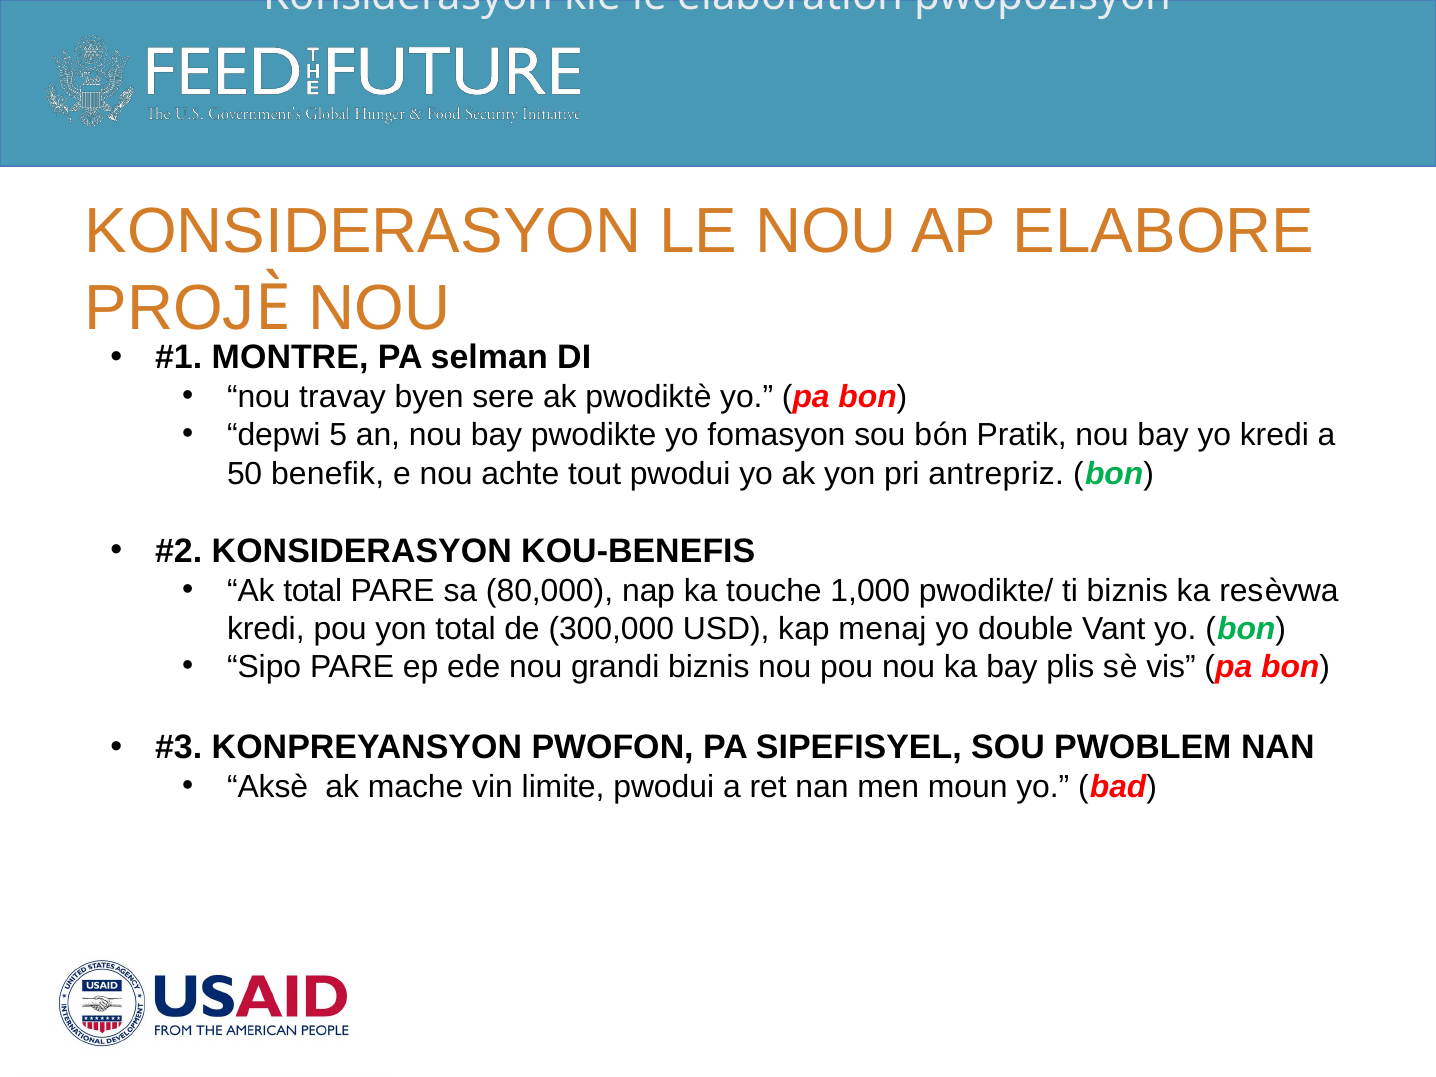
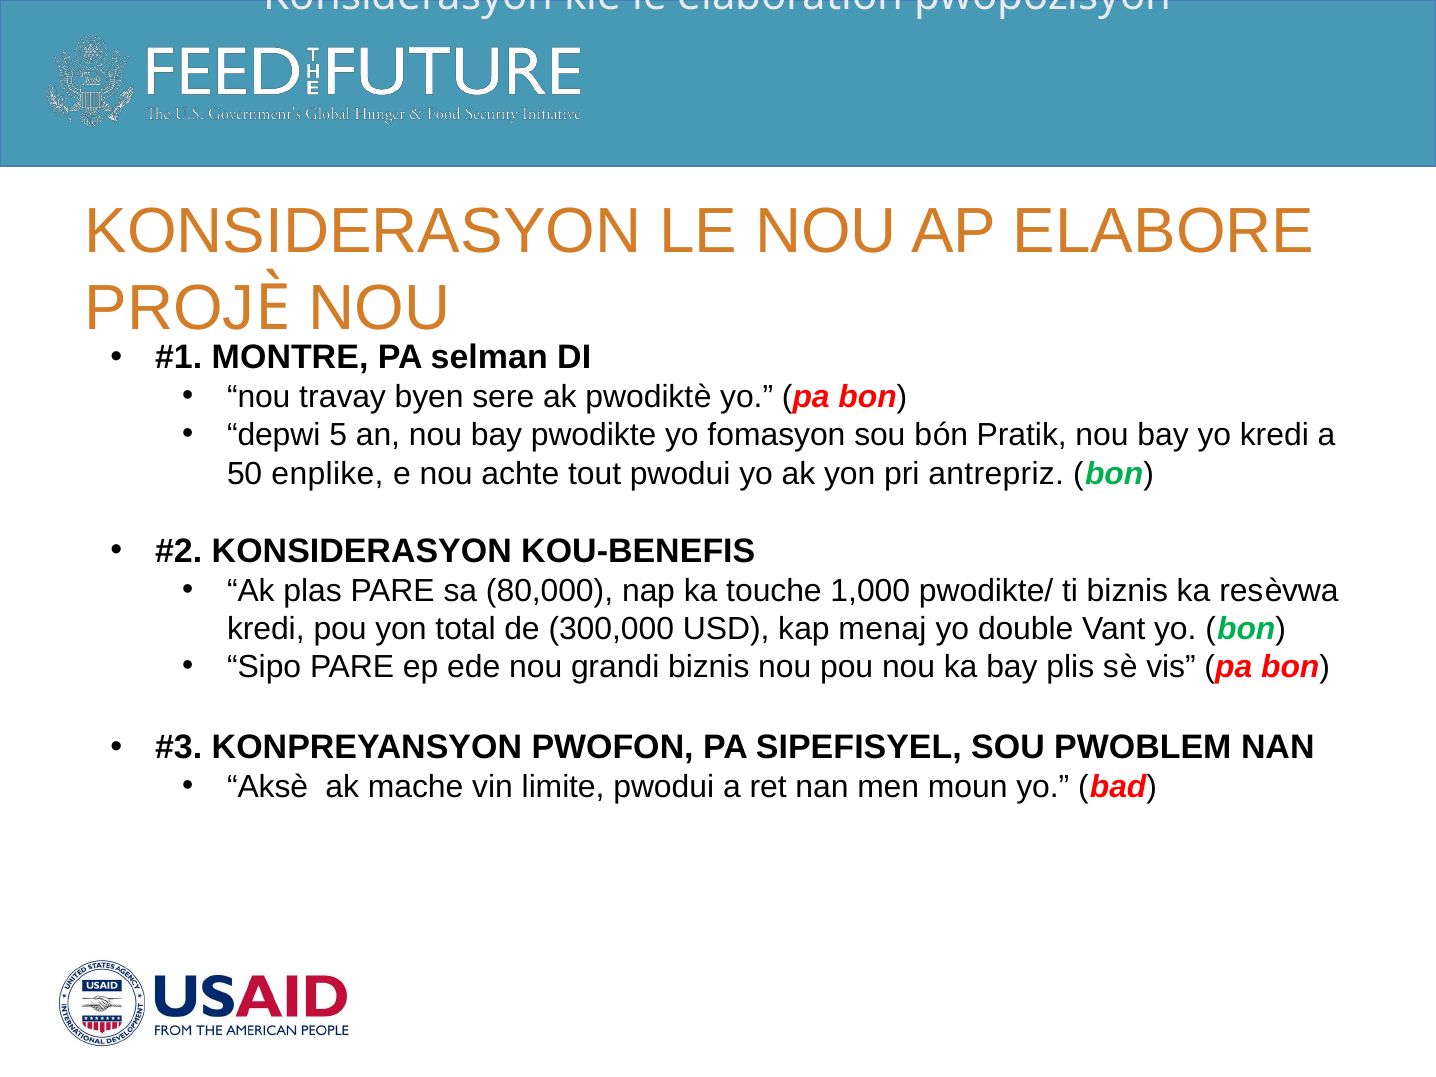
benefik: benefik -> enplike
Ak total: total -> plas
